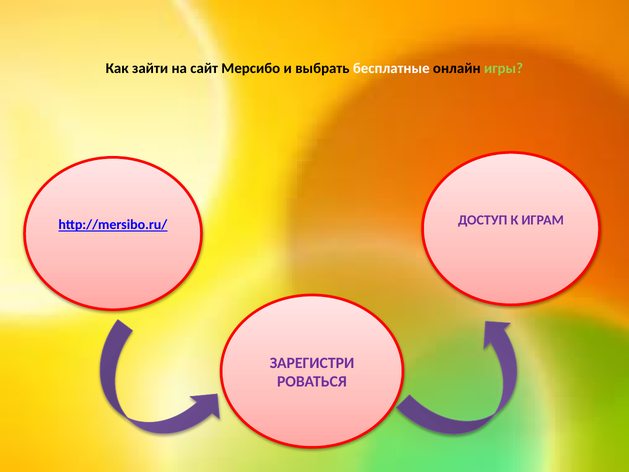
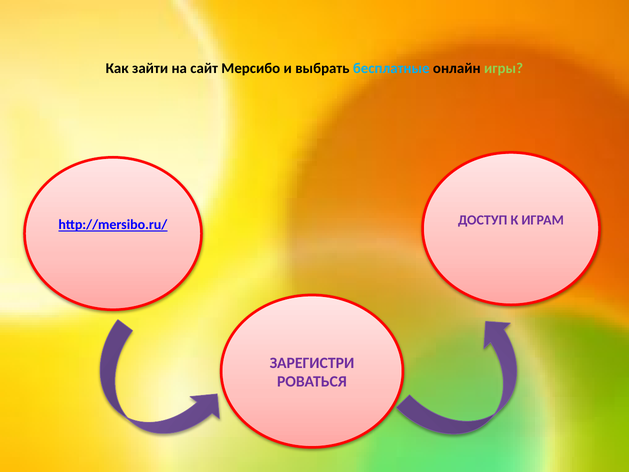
бесплатные colour: white -> light blue
